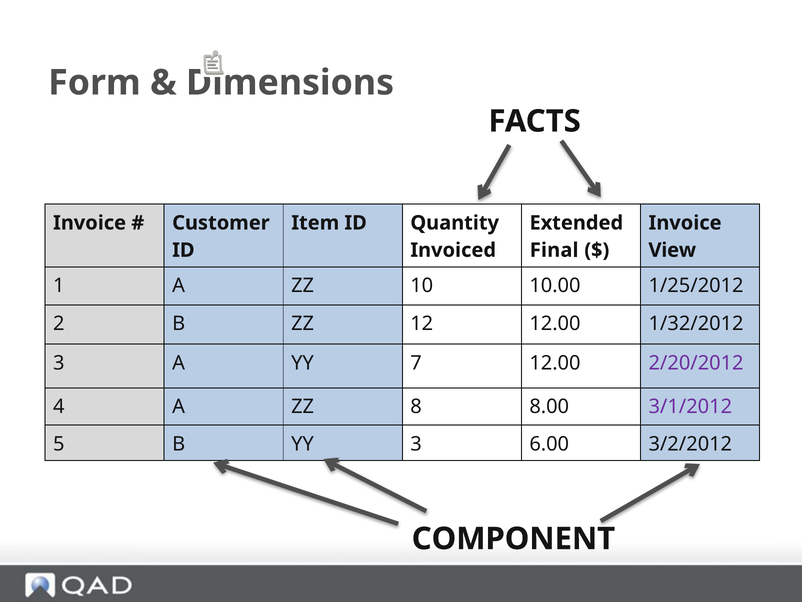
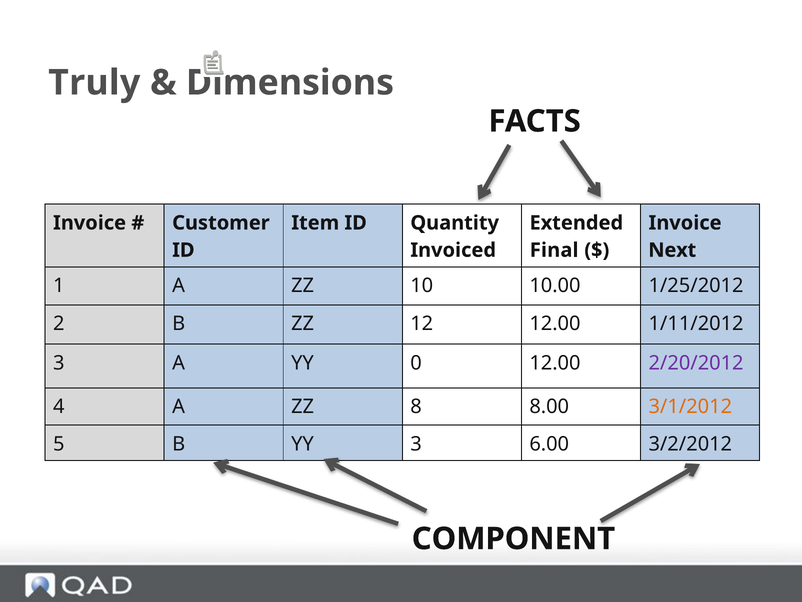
Form: Form -> Truly
View: View -> Next
1/32/2012: 1/32/2012 -> 1/11/2012
7: 7 -> 0
3/1/2012 colour: purple -> orange
